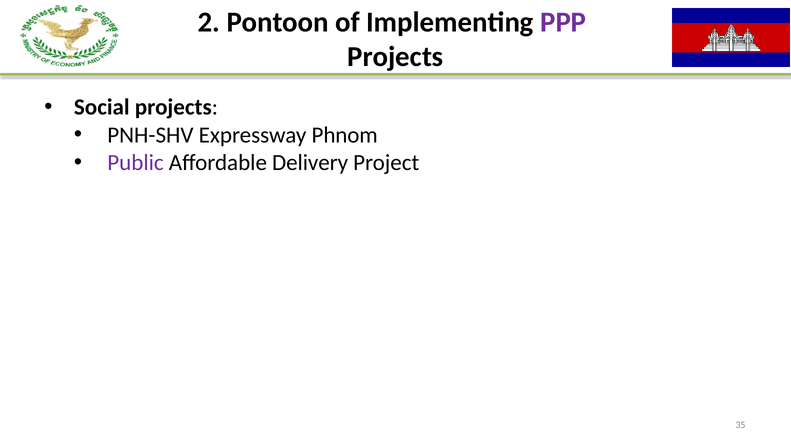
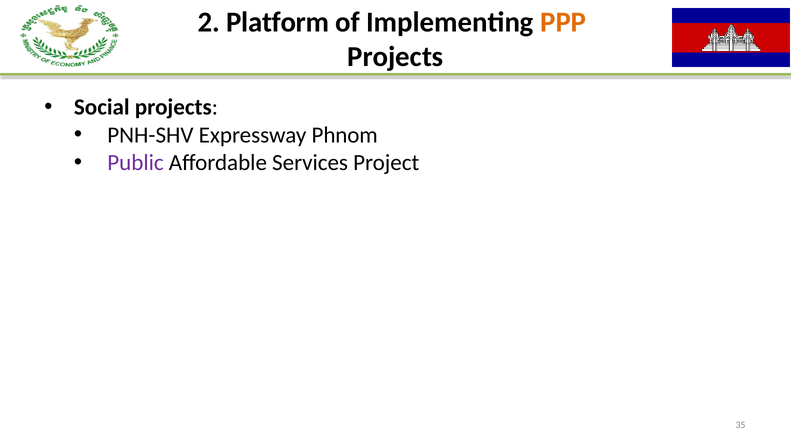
Pontoon: Pontoon -> Platform
PPP colour: purple -> orange
Delivery: Delivery -> Services
